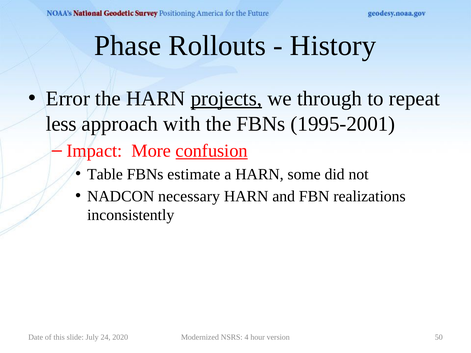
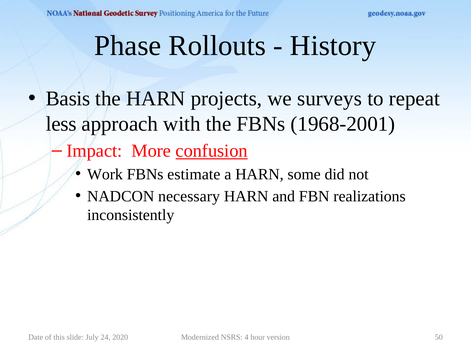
Error: Error -> Basis
projects underline: present -> none
through: through -> surveys
1995-2001: 1995-2001 -> 1968-2001
Table: Table -> Work
